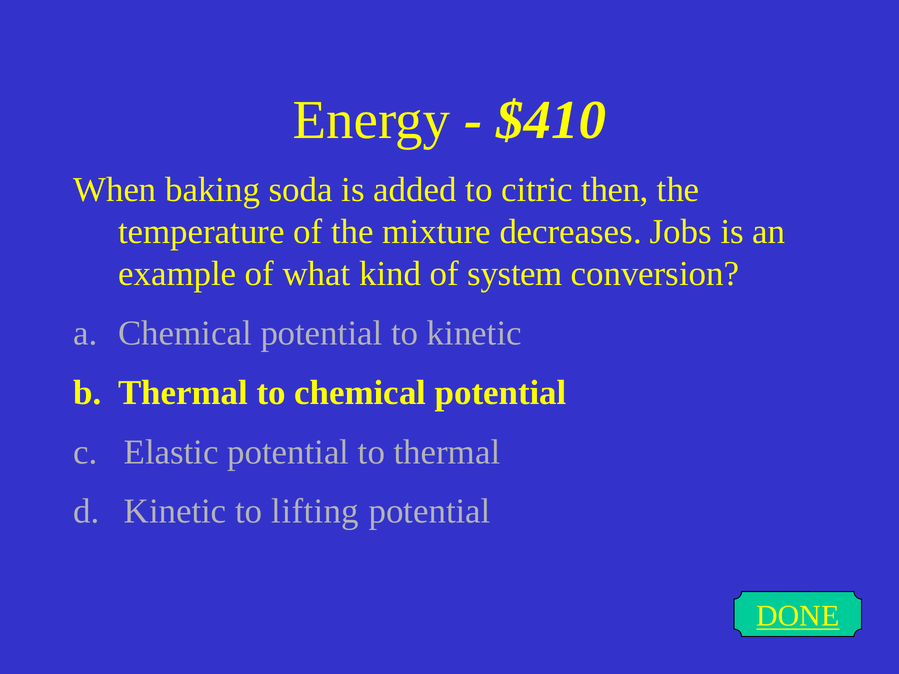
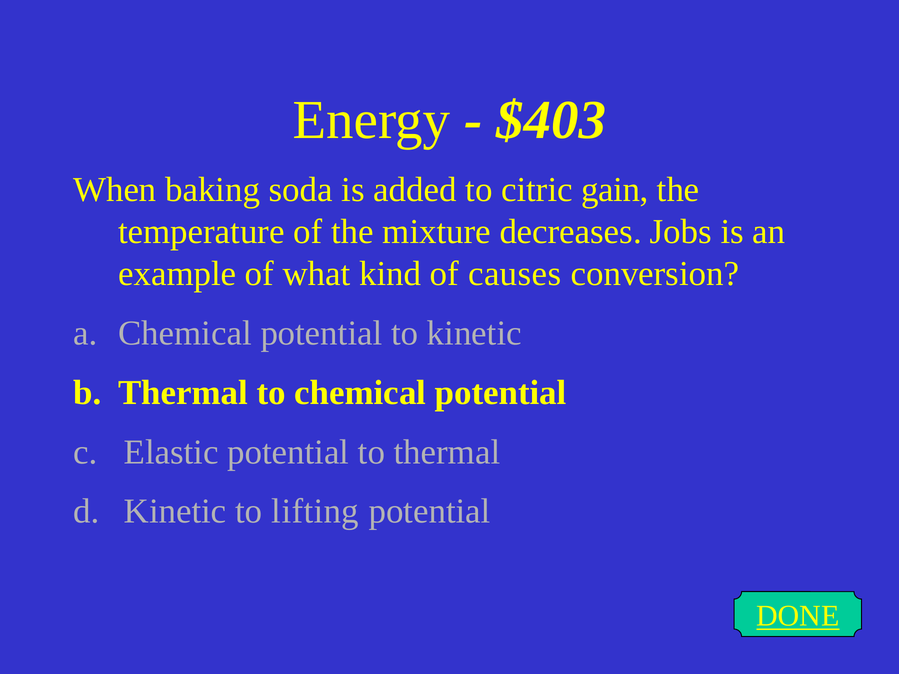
$410: $410 -> $403
then: then -> gain
system: system -> causes
